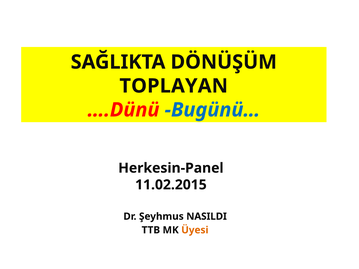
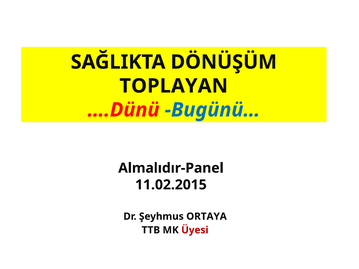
Herkesin-Panel: Herkesin-Panel -> Almalıdır-Panel
NASILDI: NASILDI -> ORTAYA
Üyesi colour: orange -> red
